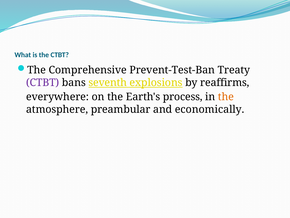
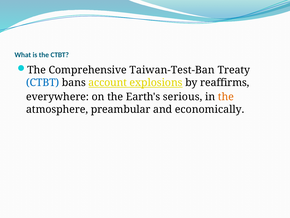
Prevent-Test-Ban: Prevent-Test-Ban -> Taiwan-Test-Ban
CTBT at (43, 82) colour: purple -> blue
seventh: seventh -> account
process: process -> serious
